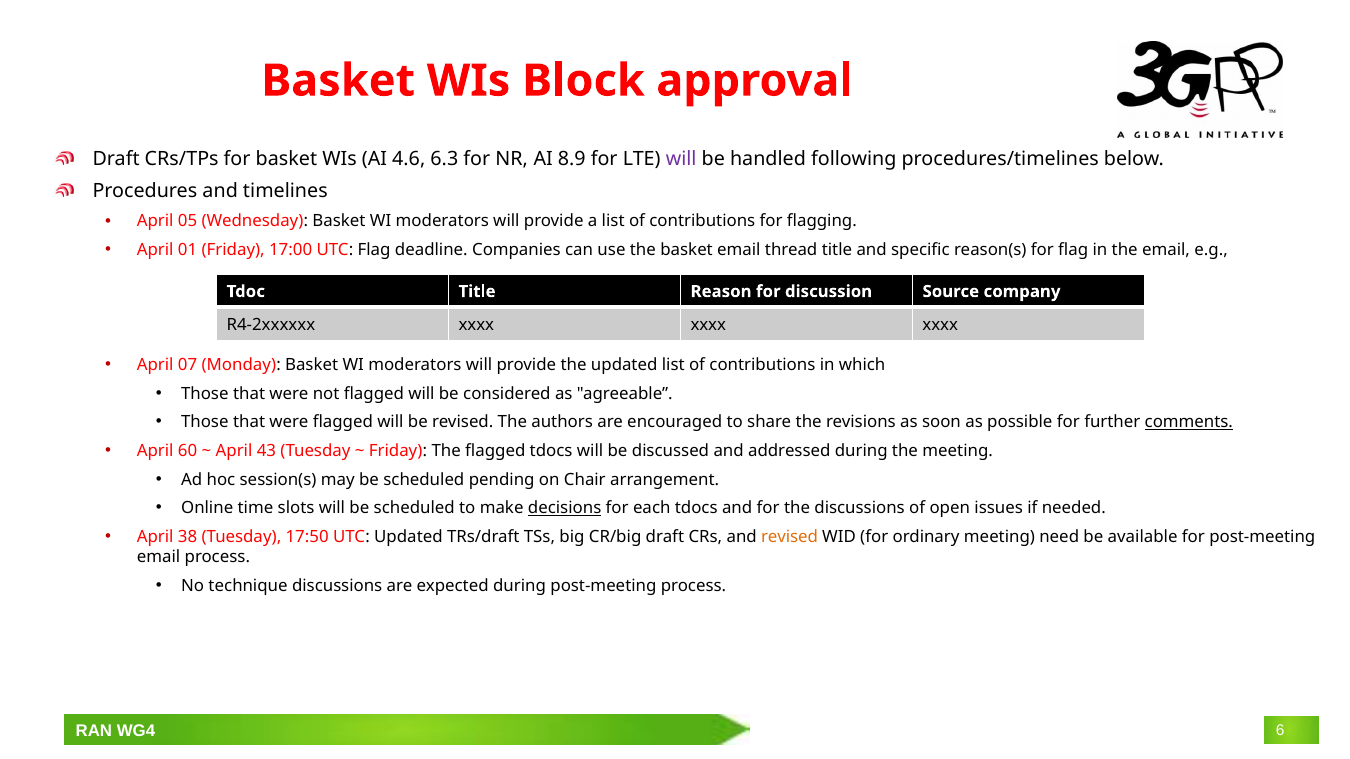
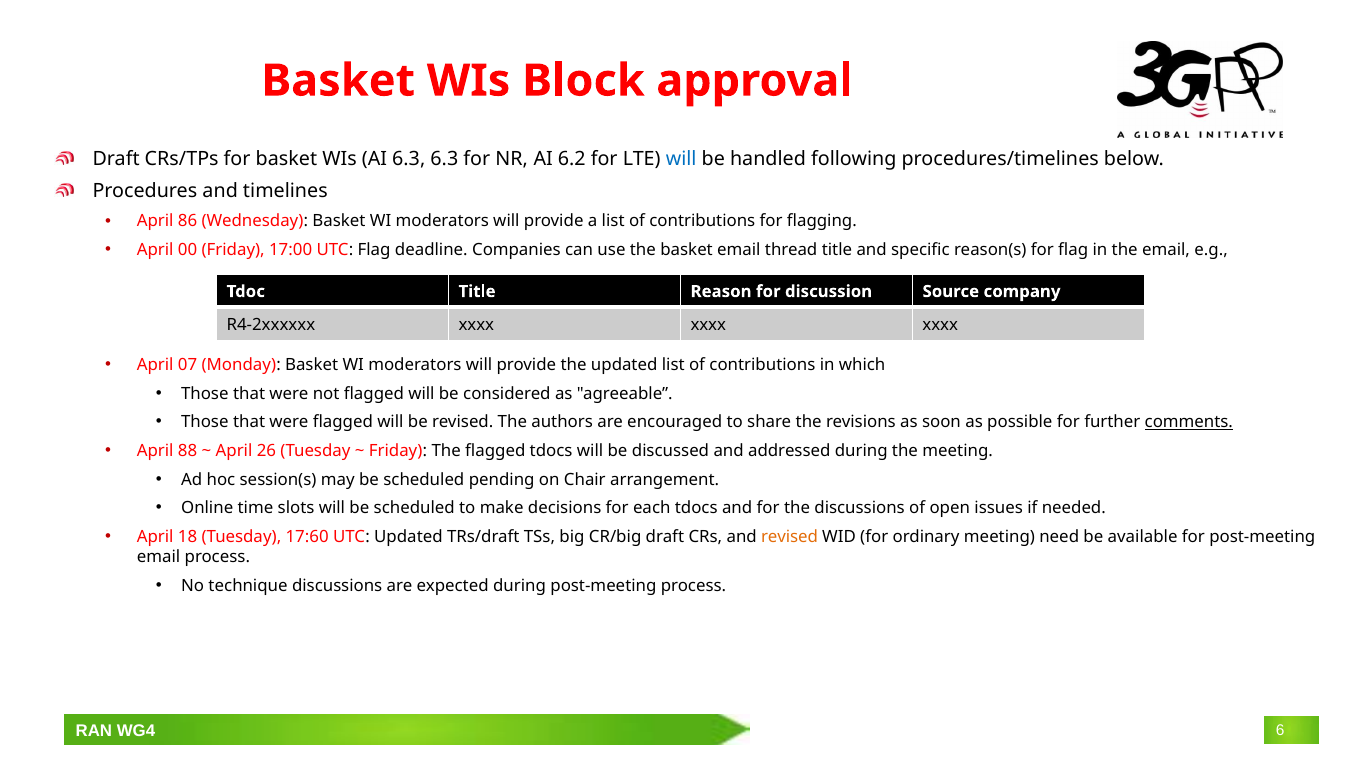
AI 4.6: 4.6 -> 6.3
8.9: 8.9 -> 6.2
will at (681, 159) colour: purple -> blue
05: 05 -> 86
01: 01 -> 00
60: 60 -> 88
43: 43 -> 26
decisions underline: present -> none
38: 38 -> 18
17:50: 17:50 -> 17:60
